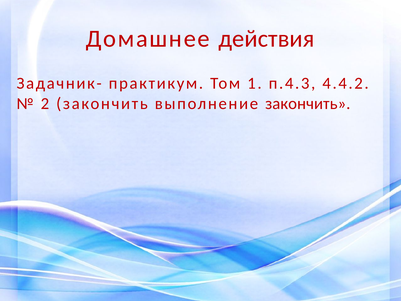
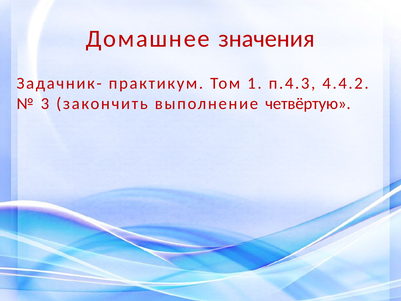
действия: действия -> значения
2: 2 -> 3
выполнение закончить: закончить -> четвёртую
